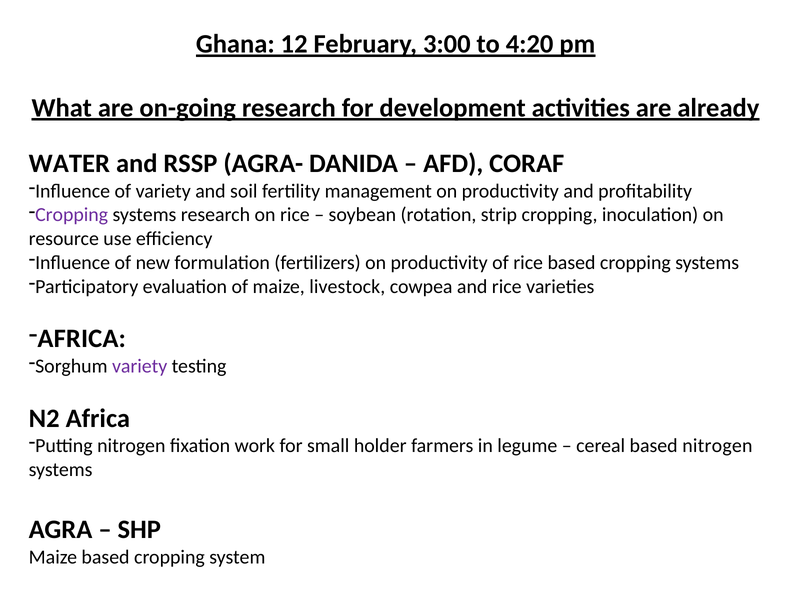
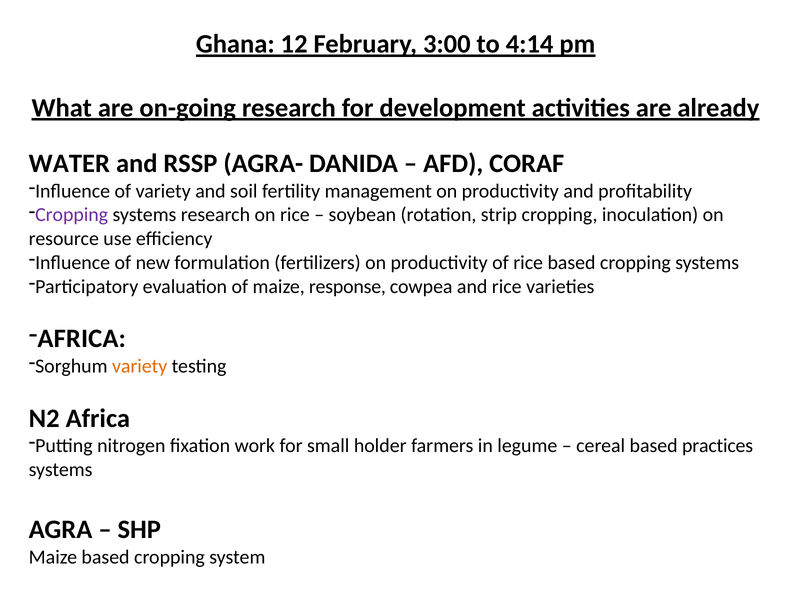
4:20: 4:20 -> 4:14
livestock: livestock -> response
variety at (140, 366) colour: purple -> orange
based nitrogen: nitrogen -> practices
